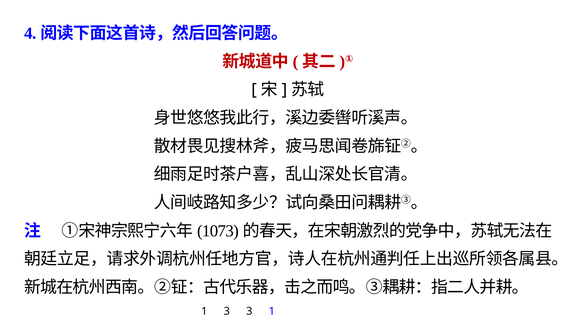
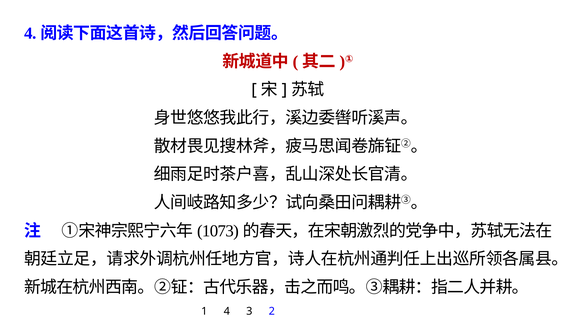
1 3: 3 -> 4
3 1: 1 -> 2
